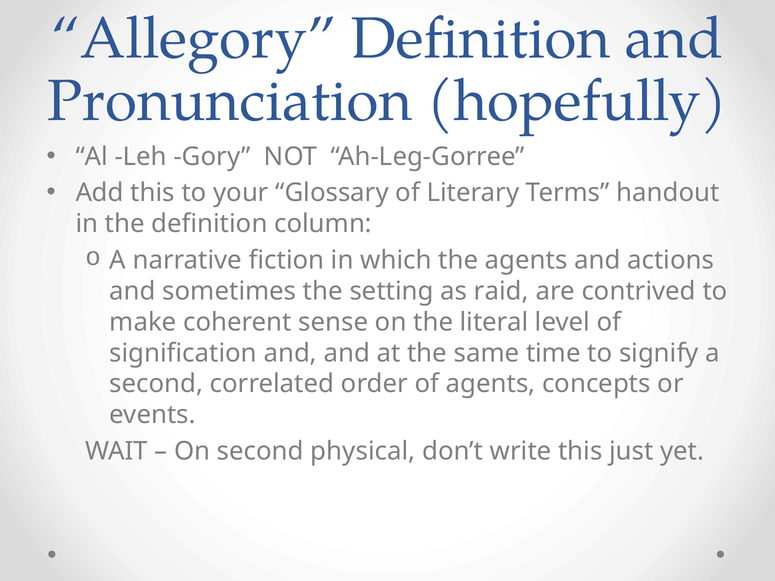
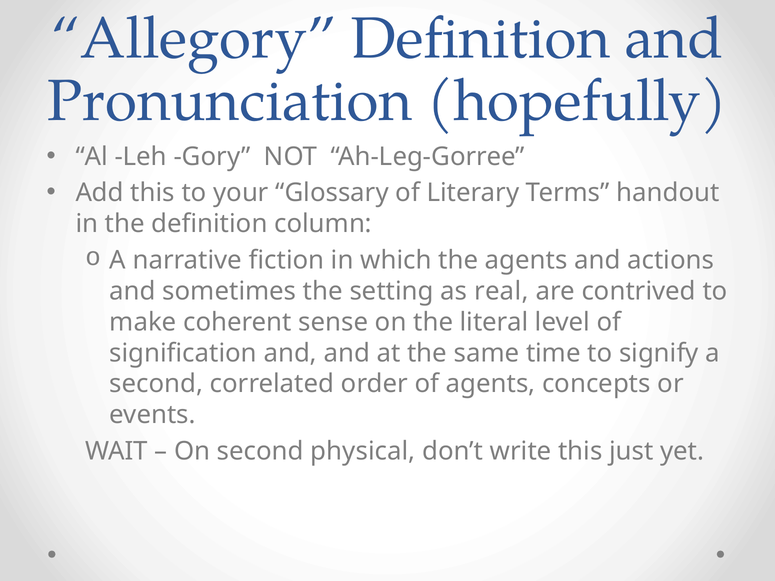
raid: raid -> real
